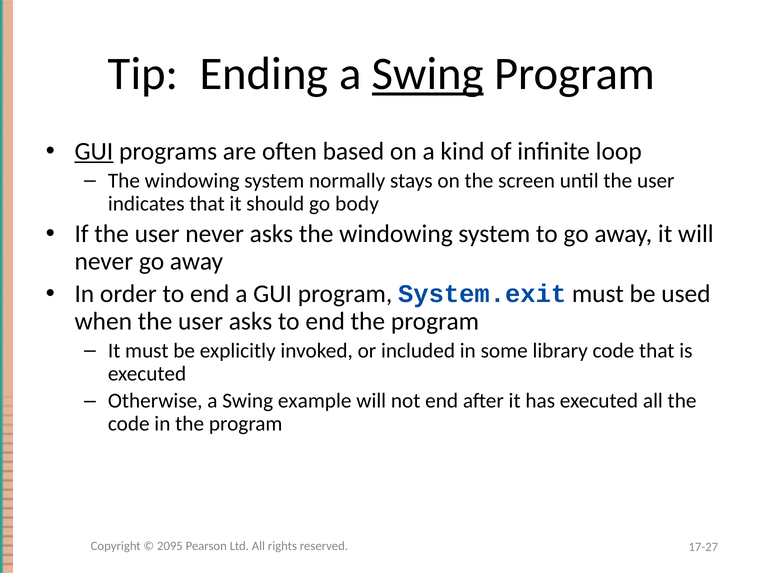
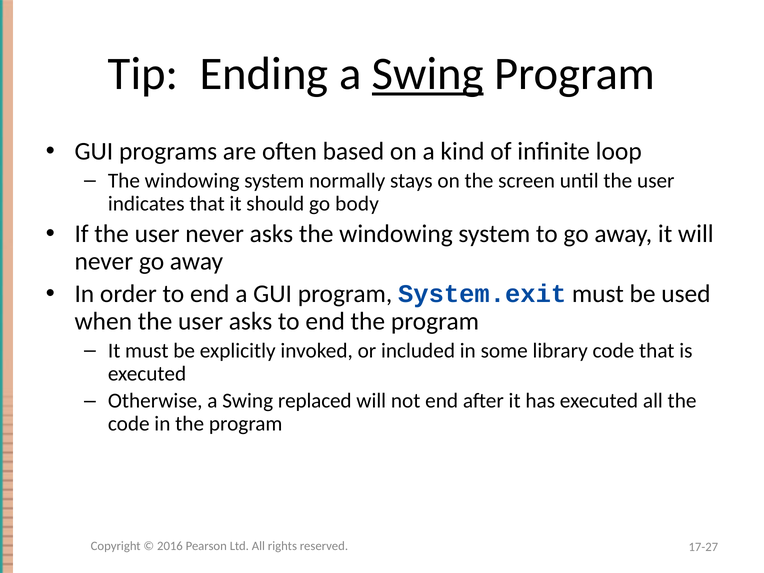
GUI at (94, 151) underline: present -> none
example: example -> replaced
2095: 2095 -> 2016
